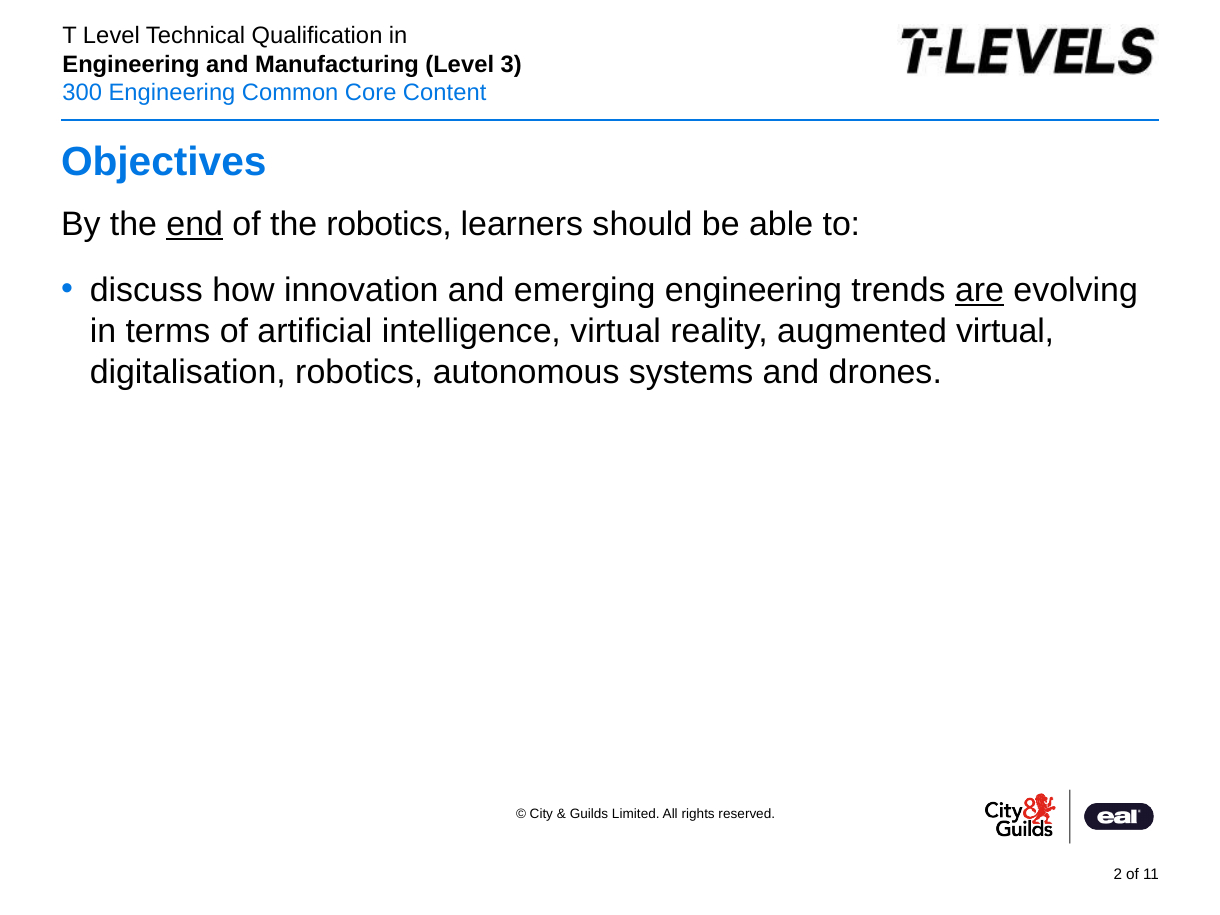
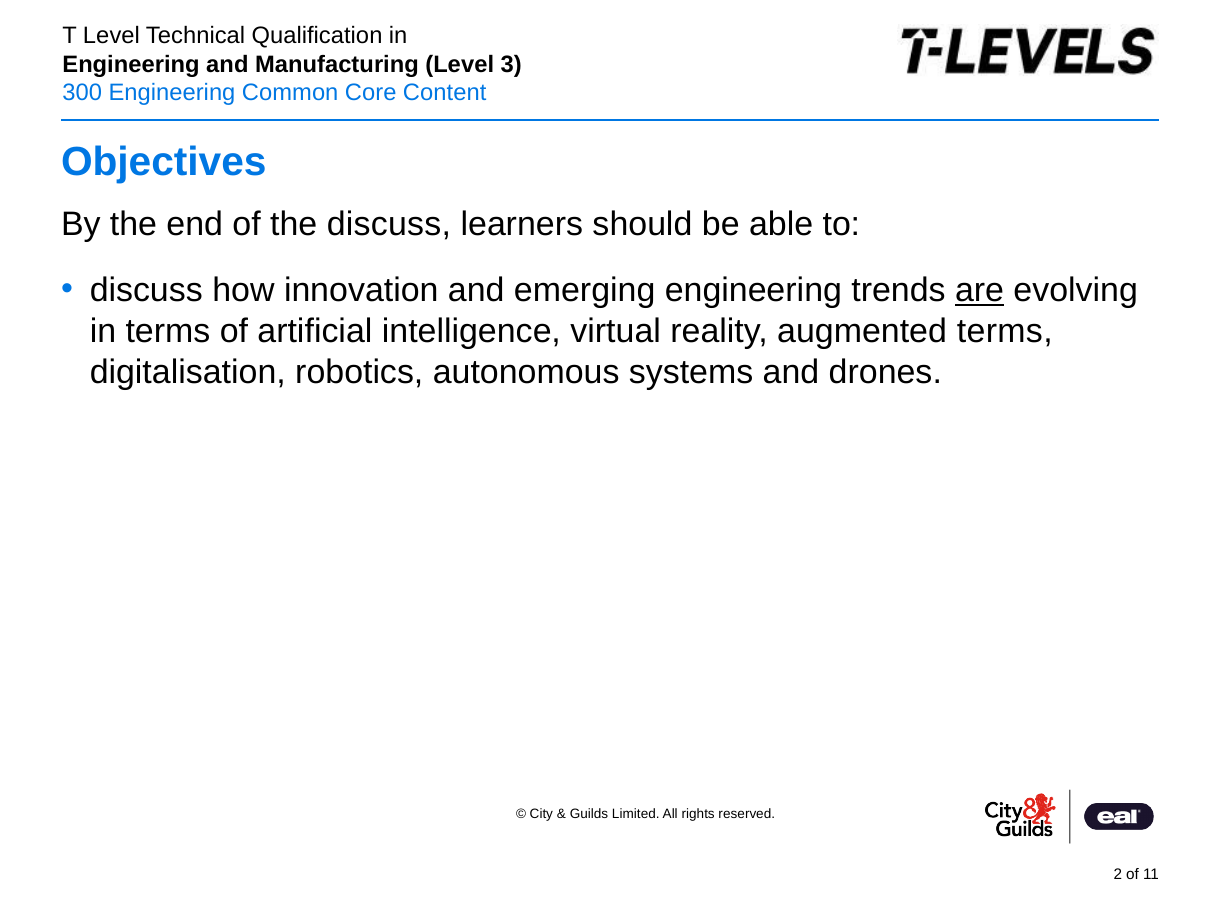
end underline: present -> none
the robotics: robotics -> discuss
virtual at (1005, 331): virtual -> terms
